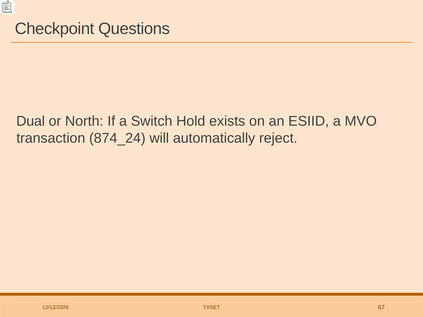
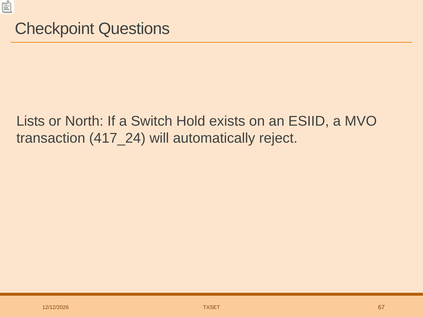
Dual: Dual -> Lists
874_24: 874_24 -> 417_24
